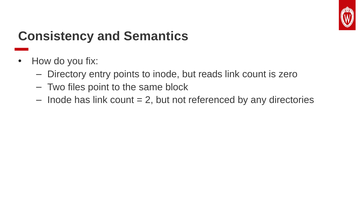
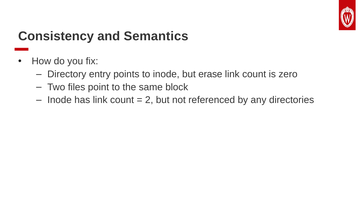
reads: reads -> erase
